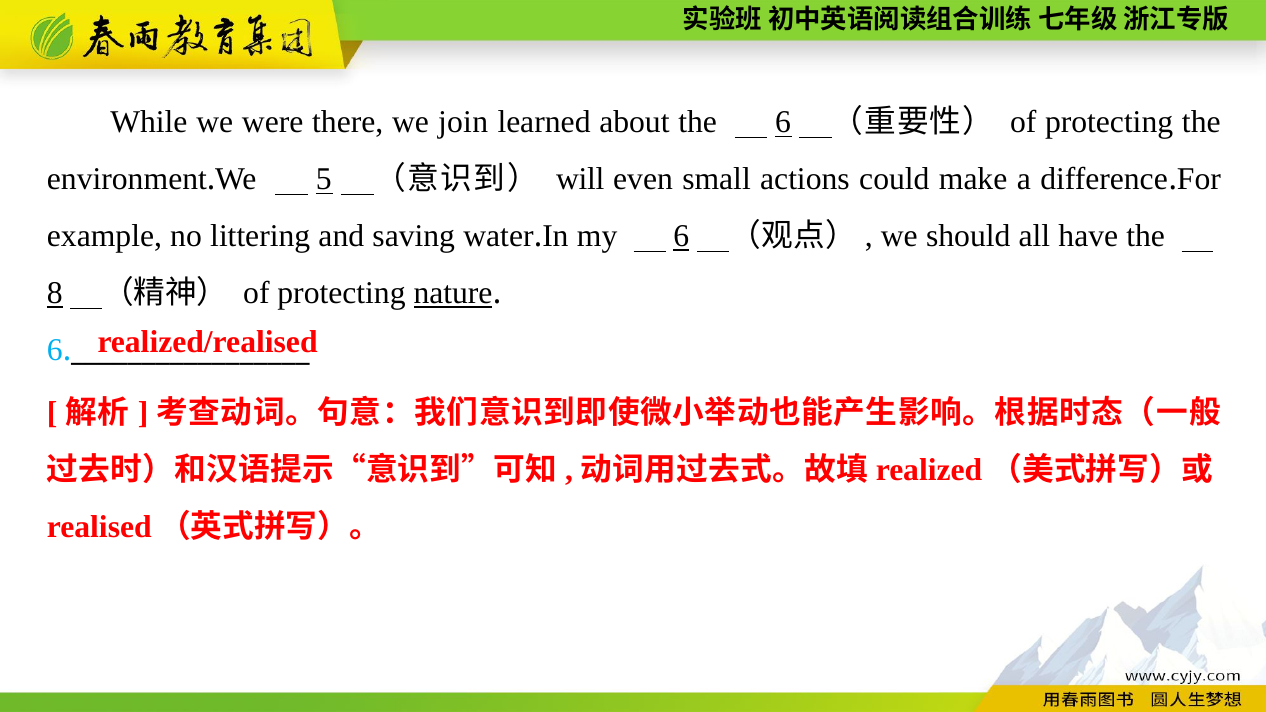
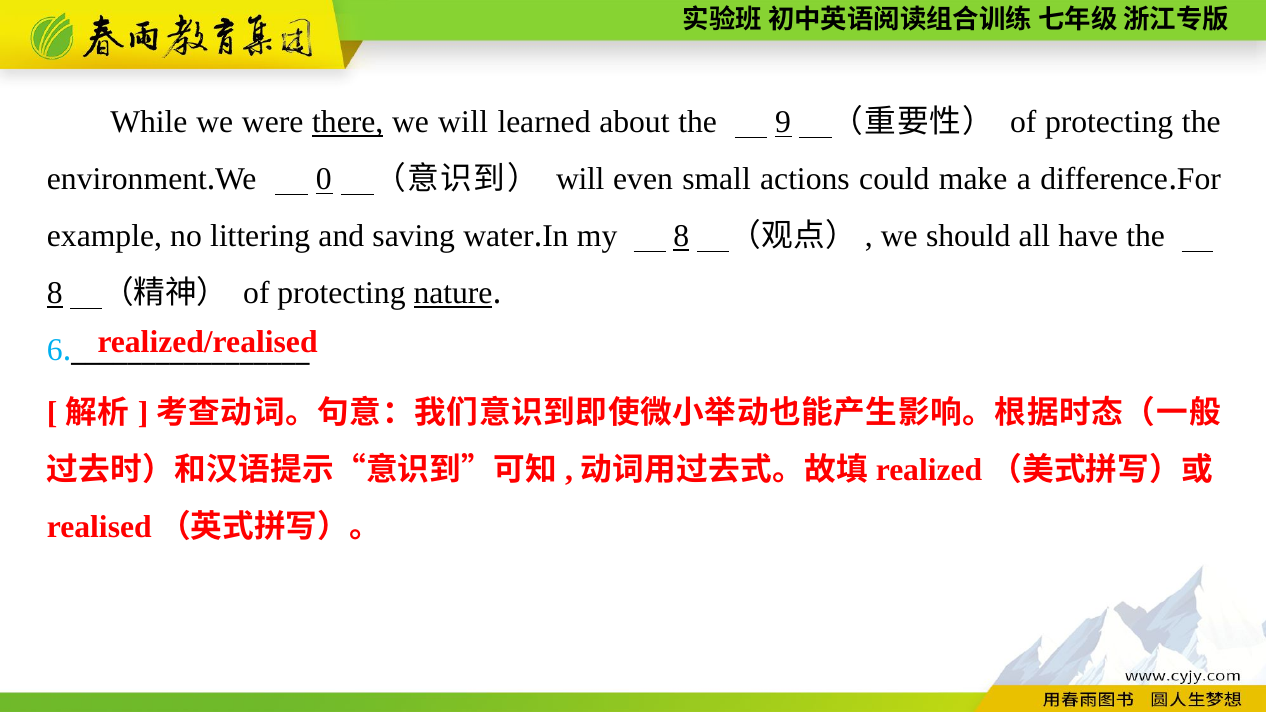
there underline: none -> present
we join: join -> will
the 6: 6 -> 9
5: 5 -> 0
my 6: 6 -> 8
